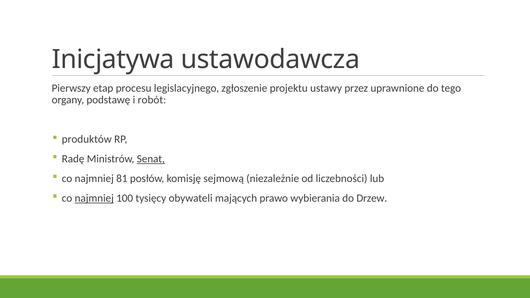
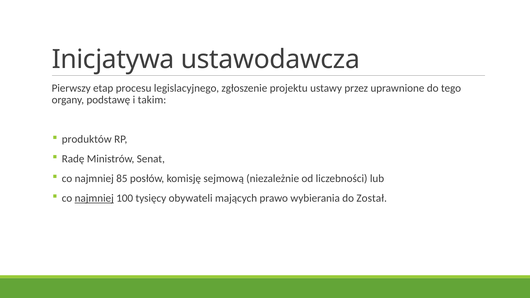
robót: robót -> takim
Senat underline: present -> none
81: 81 -> 85
Drzew: Drzew -> Został
